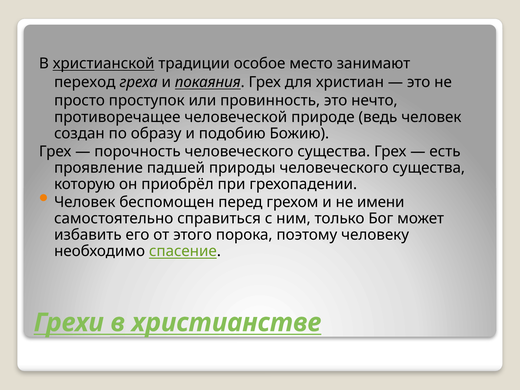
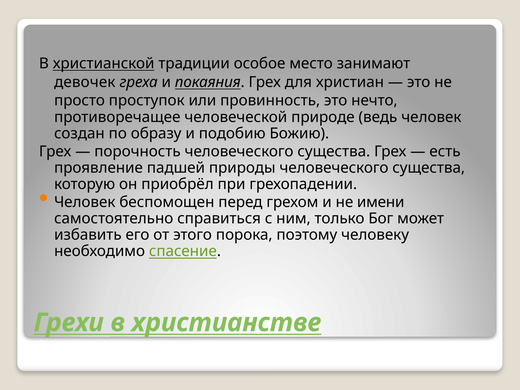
переход: переход -> девочек
